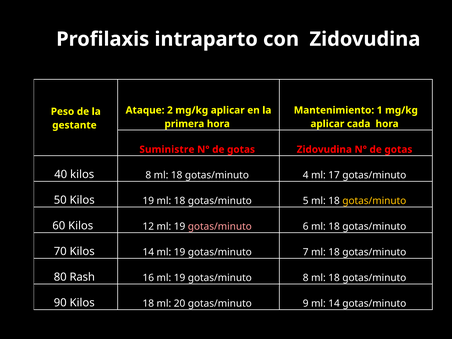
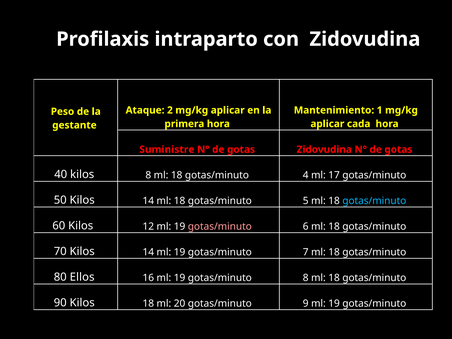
50 Kilos 19: 19 -> 14
gotas/minuto at (374, 201) colour: yellow -> light blue
Rash: Rash -> Ellos
9 ml 14: 14 -> 19
